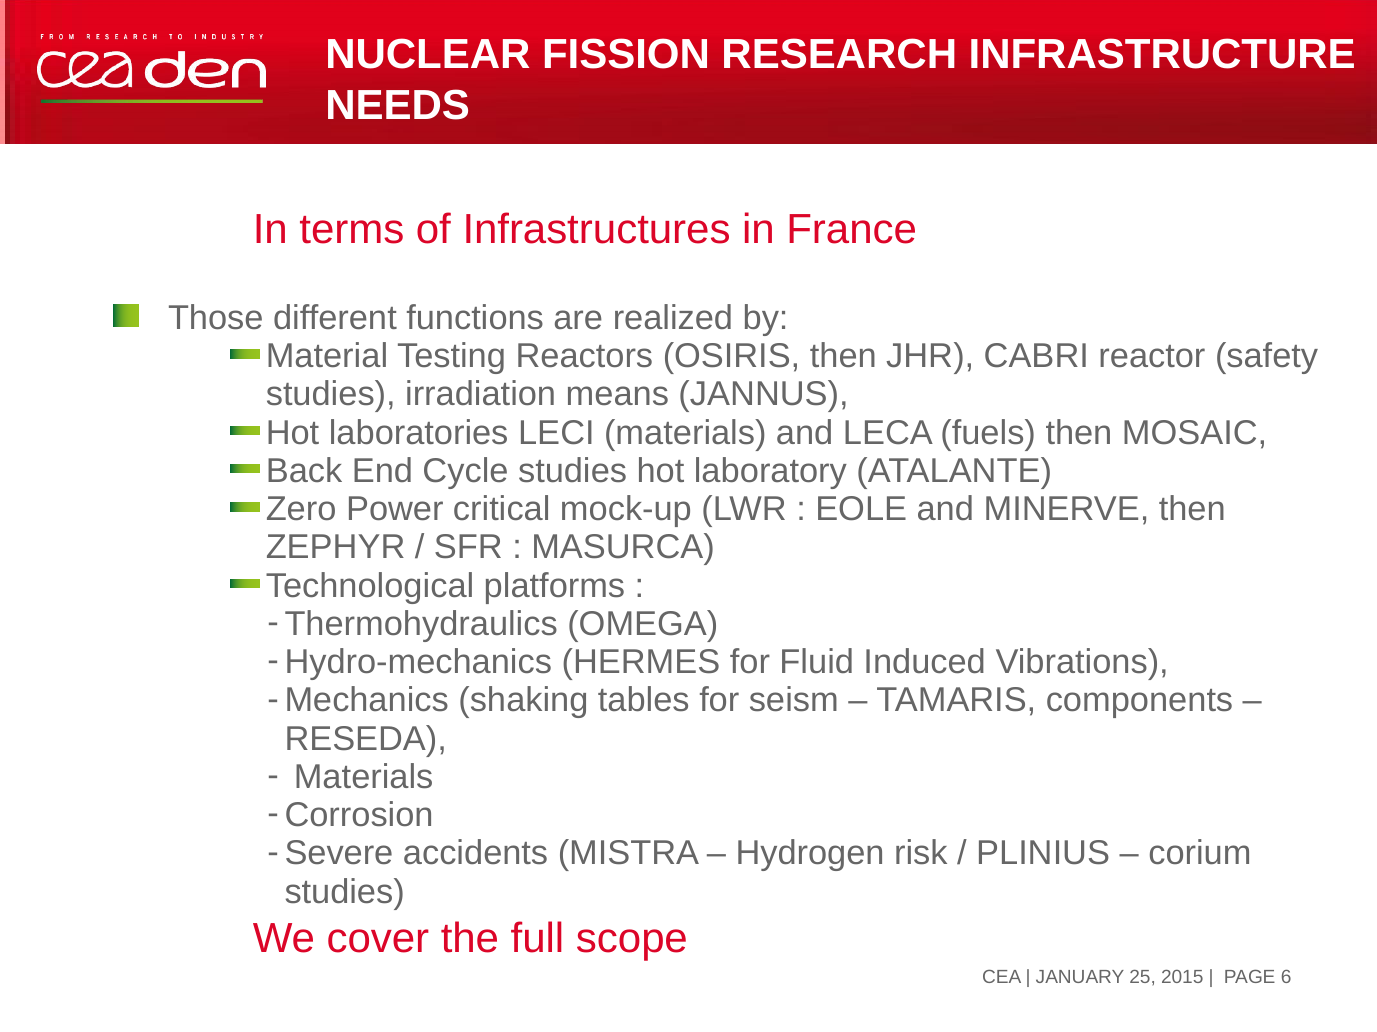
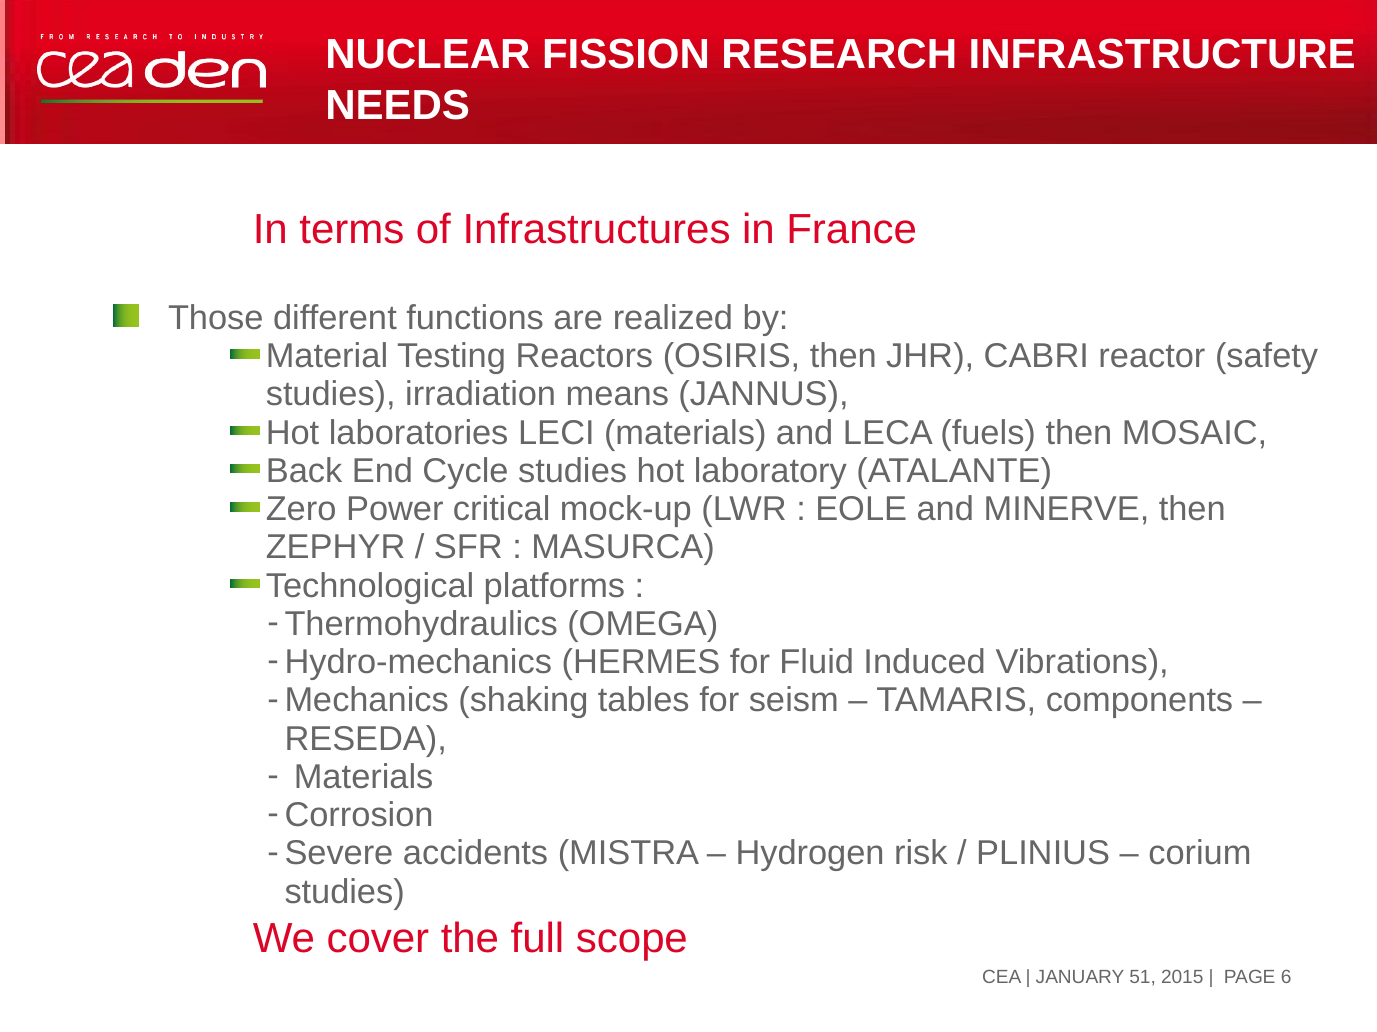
25: 25 -> 51
